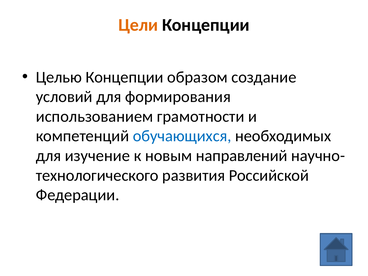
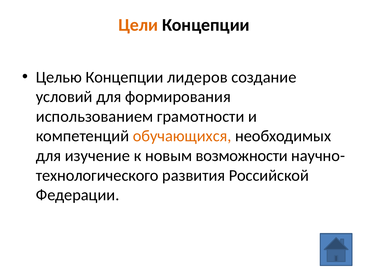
образом: образом -> лидеров
обучающихся colour: blue -> orange
направлений: направлений -> возможности
